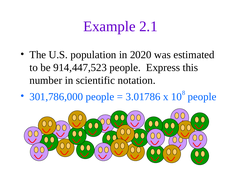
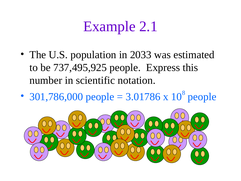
2020: 2020 -> 2033
914,447,523: 914,447,523 -> 737,495,925
